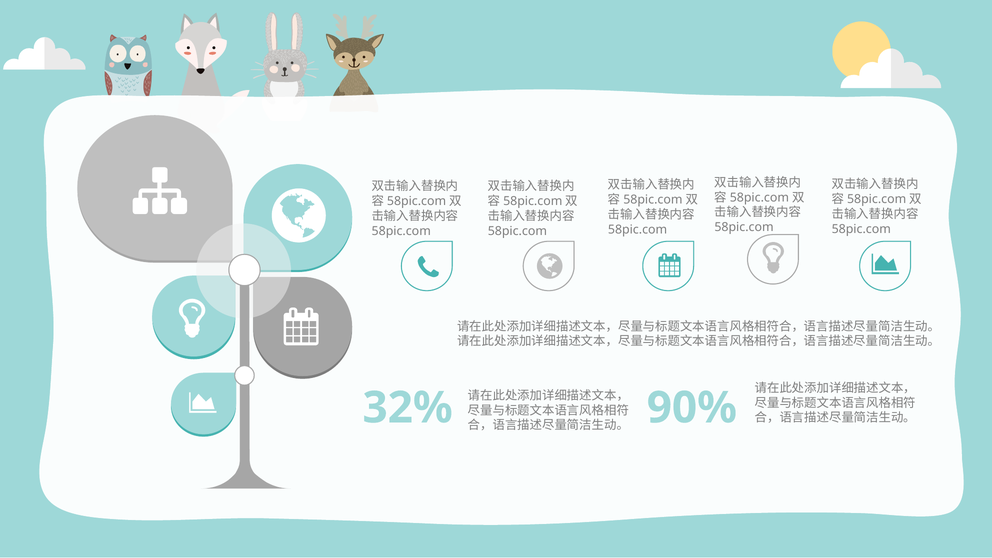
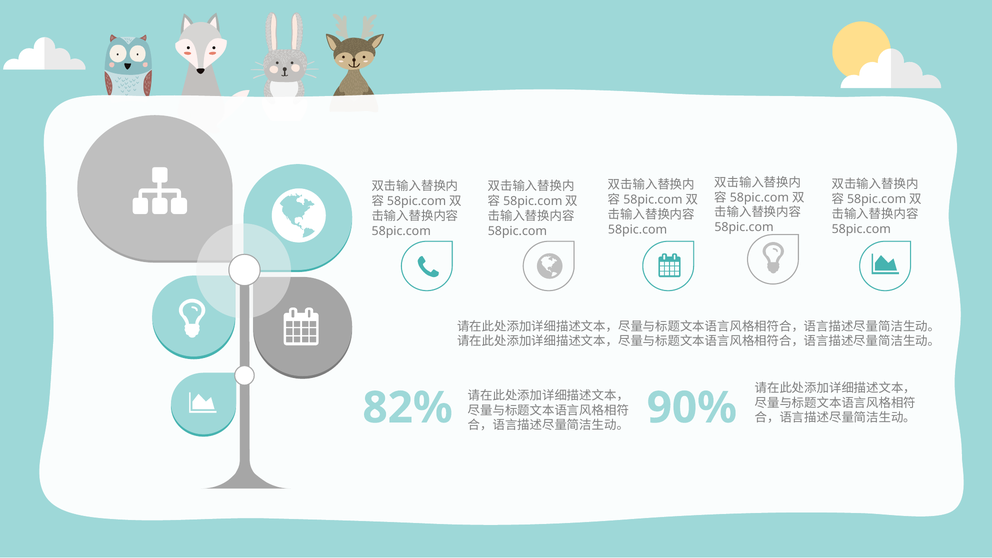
32%: 32% -> 82%
